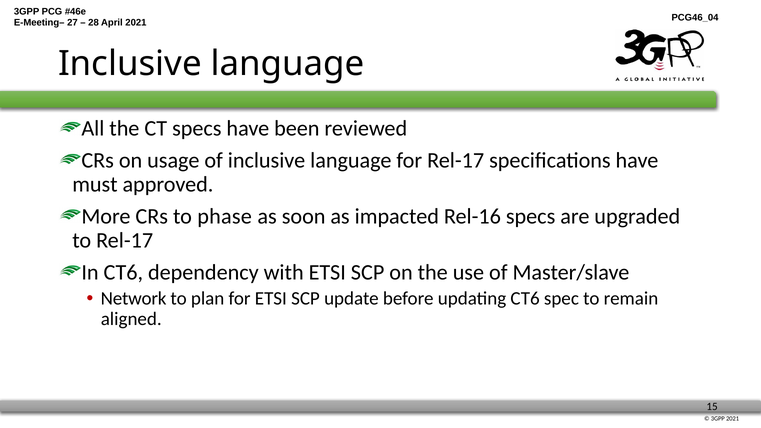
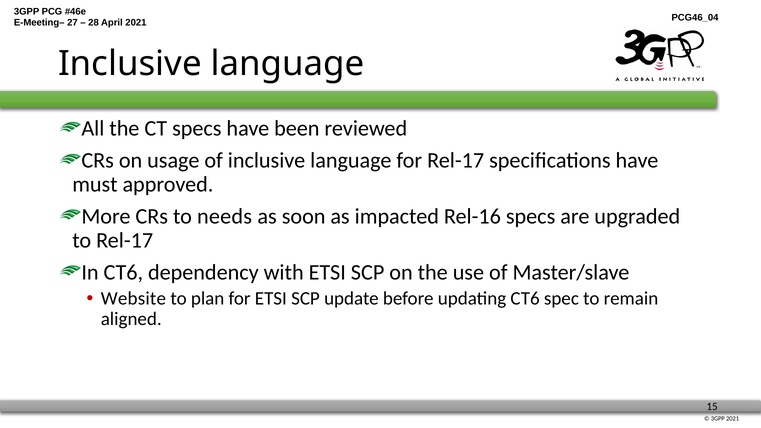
phase: phase -> needs
Network: Network -> Website
